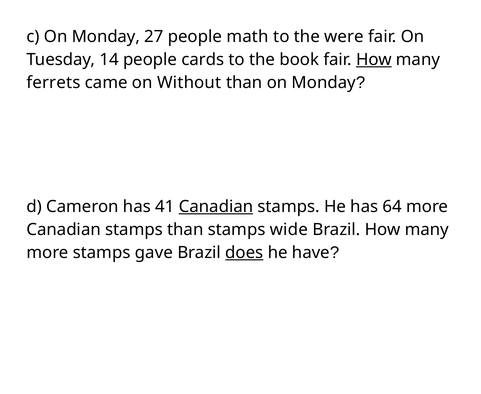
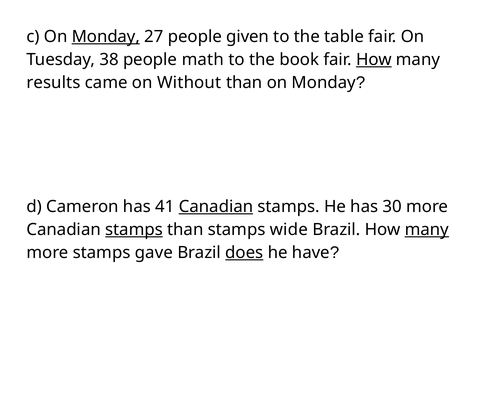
Monday at (106, 37) underline: none -> present
math: math -> given
were: were -> table
14: 14 -> 38
cards: cards -> math
ferrets: ferrets -> results
64: 64 -> 30
stamps at (134, 230) underline: none -> present
many at (427, 230) underline: none -> present
